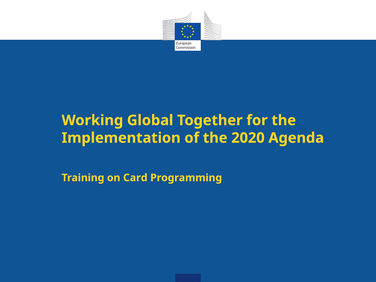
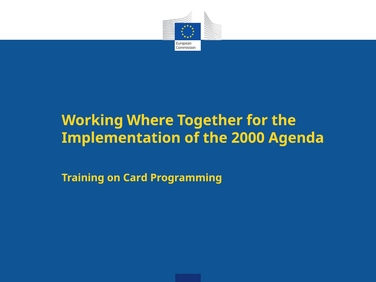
Global: Global -> Where
2020: 2020 -> 2000
